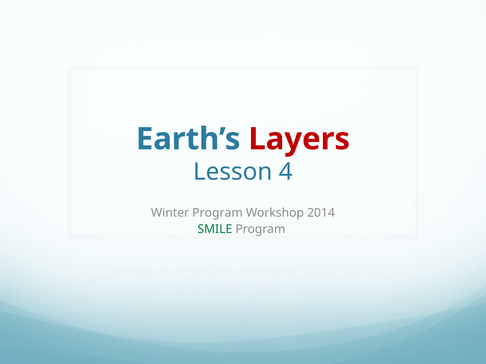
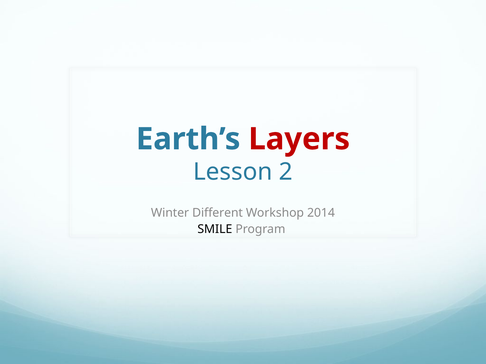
4: 4 -> 2
Winter Program: Program -> Different
SMILE colour: green -> black
